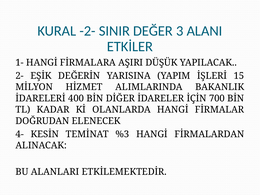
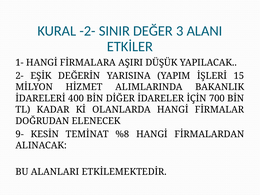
4-: 4- -> 9-
%3: %3 -> %8
